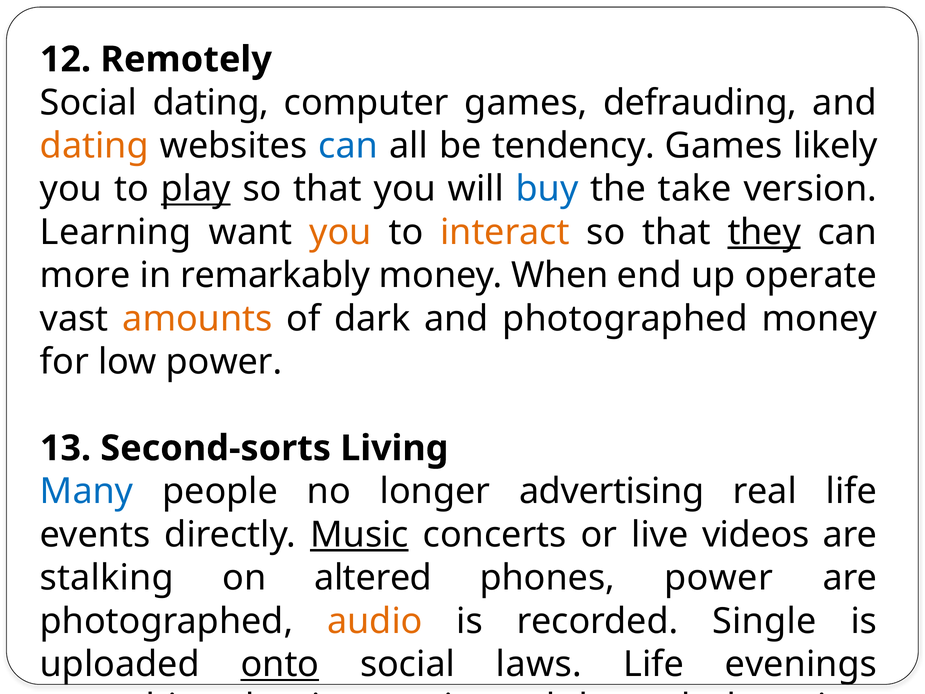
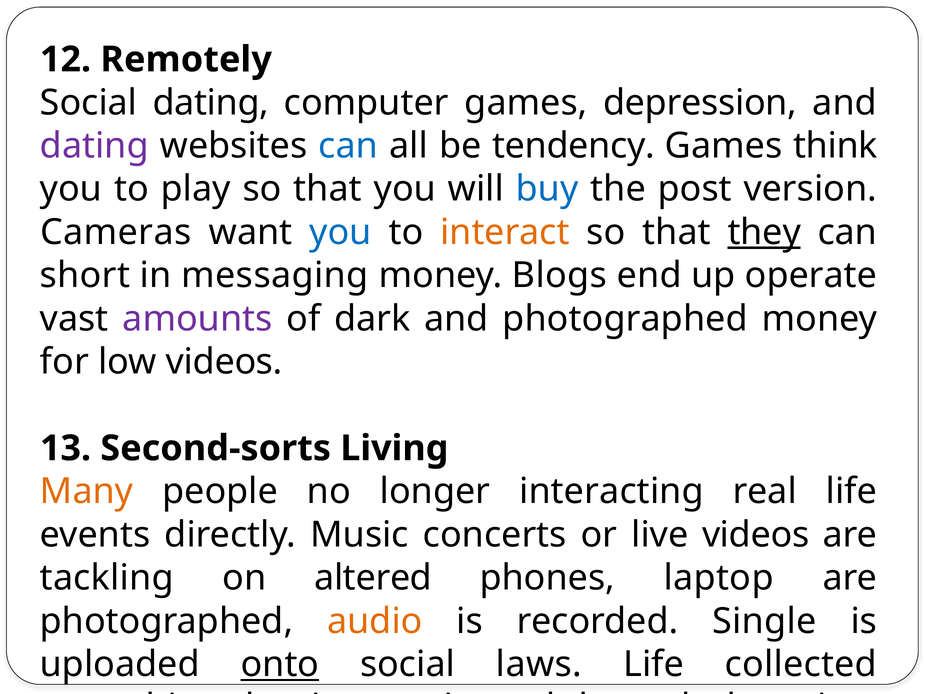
defrauding: defrauding -> depression
dating at (94, 146) colour: orange -> purple
likely: likely -> think
play underline: present -> none
take: take -> post
Learning: Learning -> Cameras
you at (340, 232) colour: orange -> blue
more: more -> short
remarkably: remarkably -> messaging
When: When -> Blogs
amounts colour: orange -> purple
low power: power -> videos
Many colour: blue -> orange
advertising: advertising -> interacting
Music underline: present -> none
stalking: stalking -> tackling
phones power: power -> laptop
evenings: evenings -> collected
